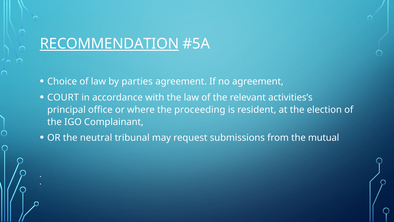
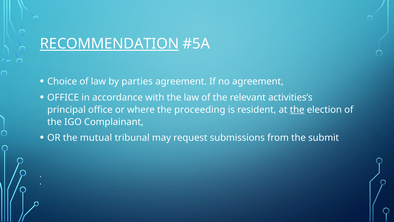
COURT at (63, 97): COURT -> OFFICE
the at (297, 110) underline: none -> present
neutral: neutral -> mutual
mutual: mutual -> submit
